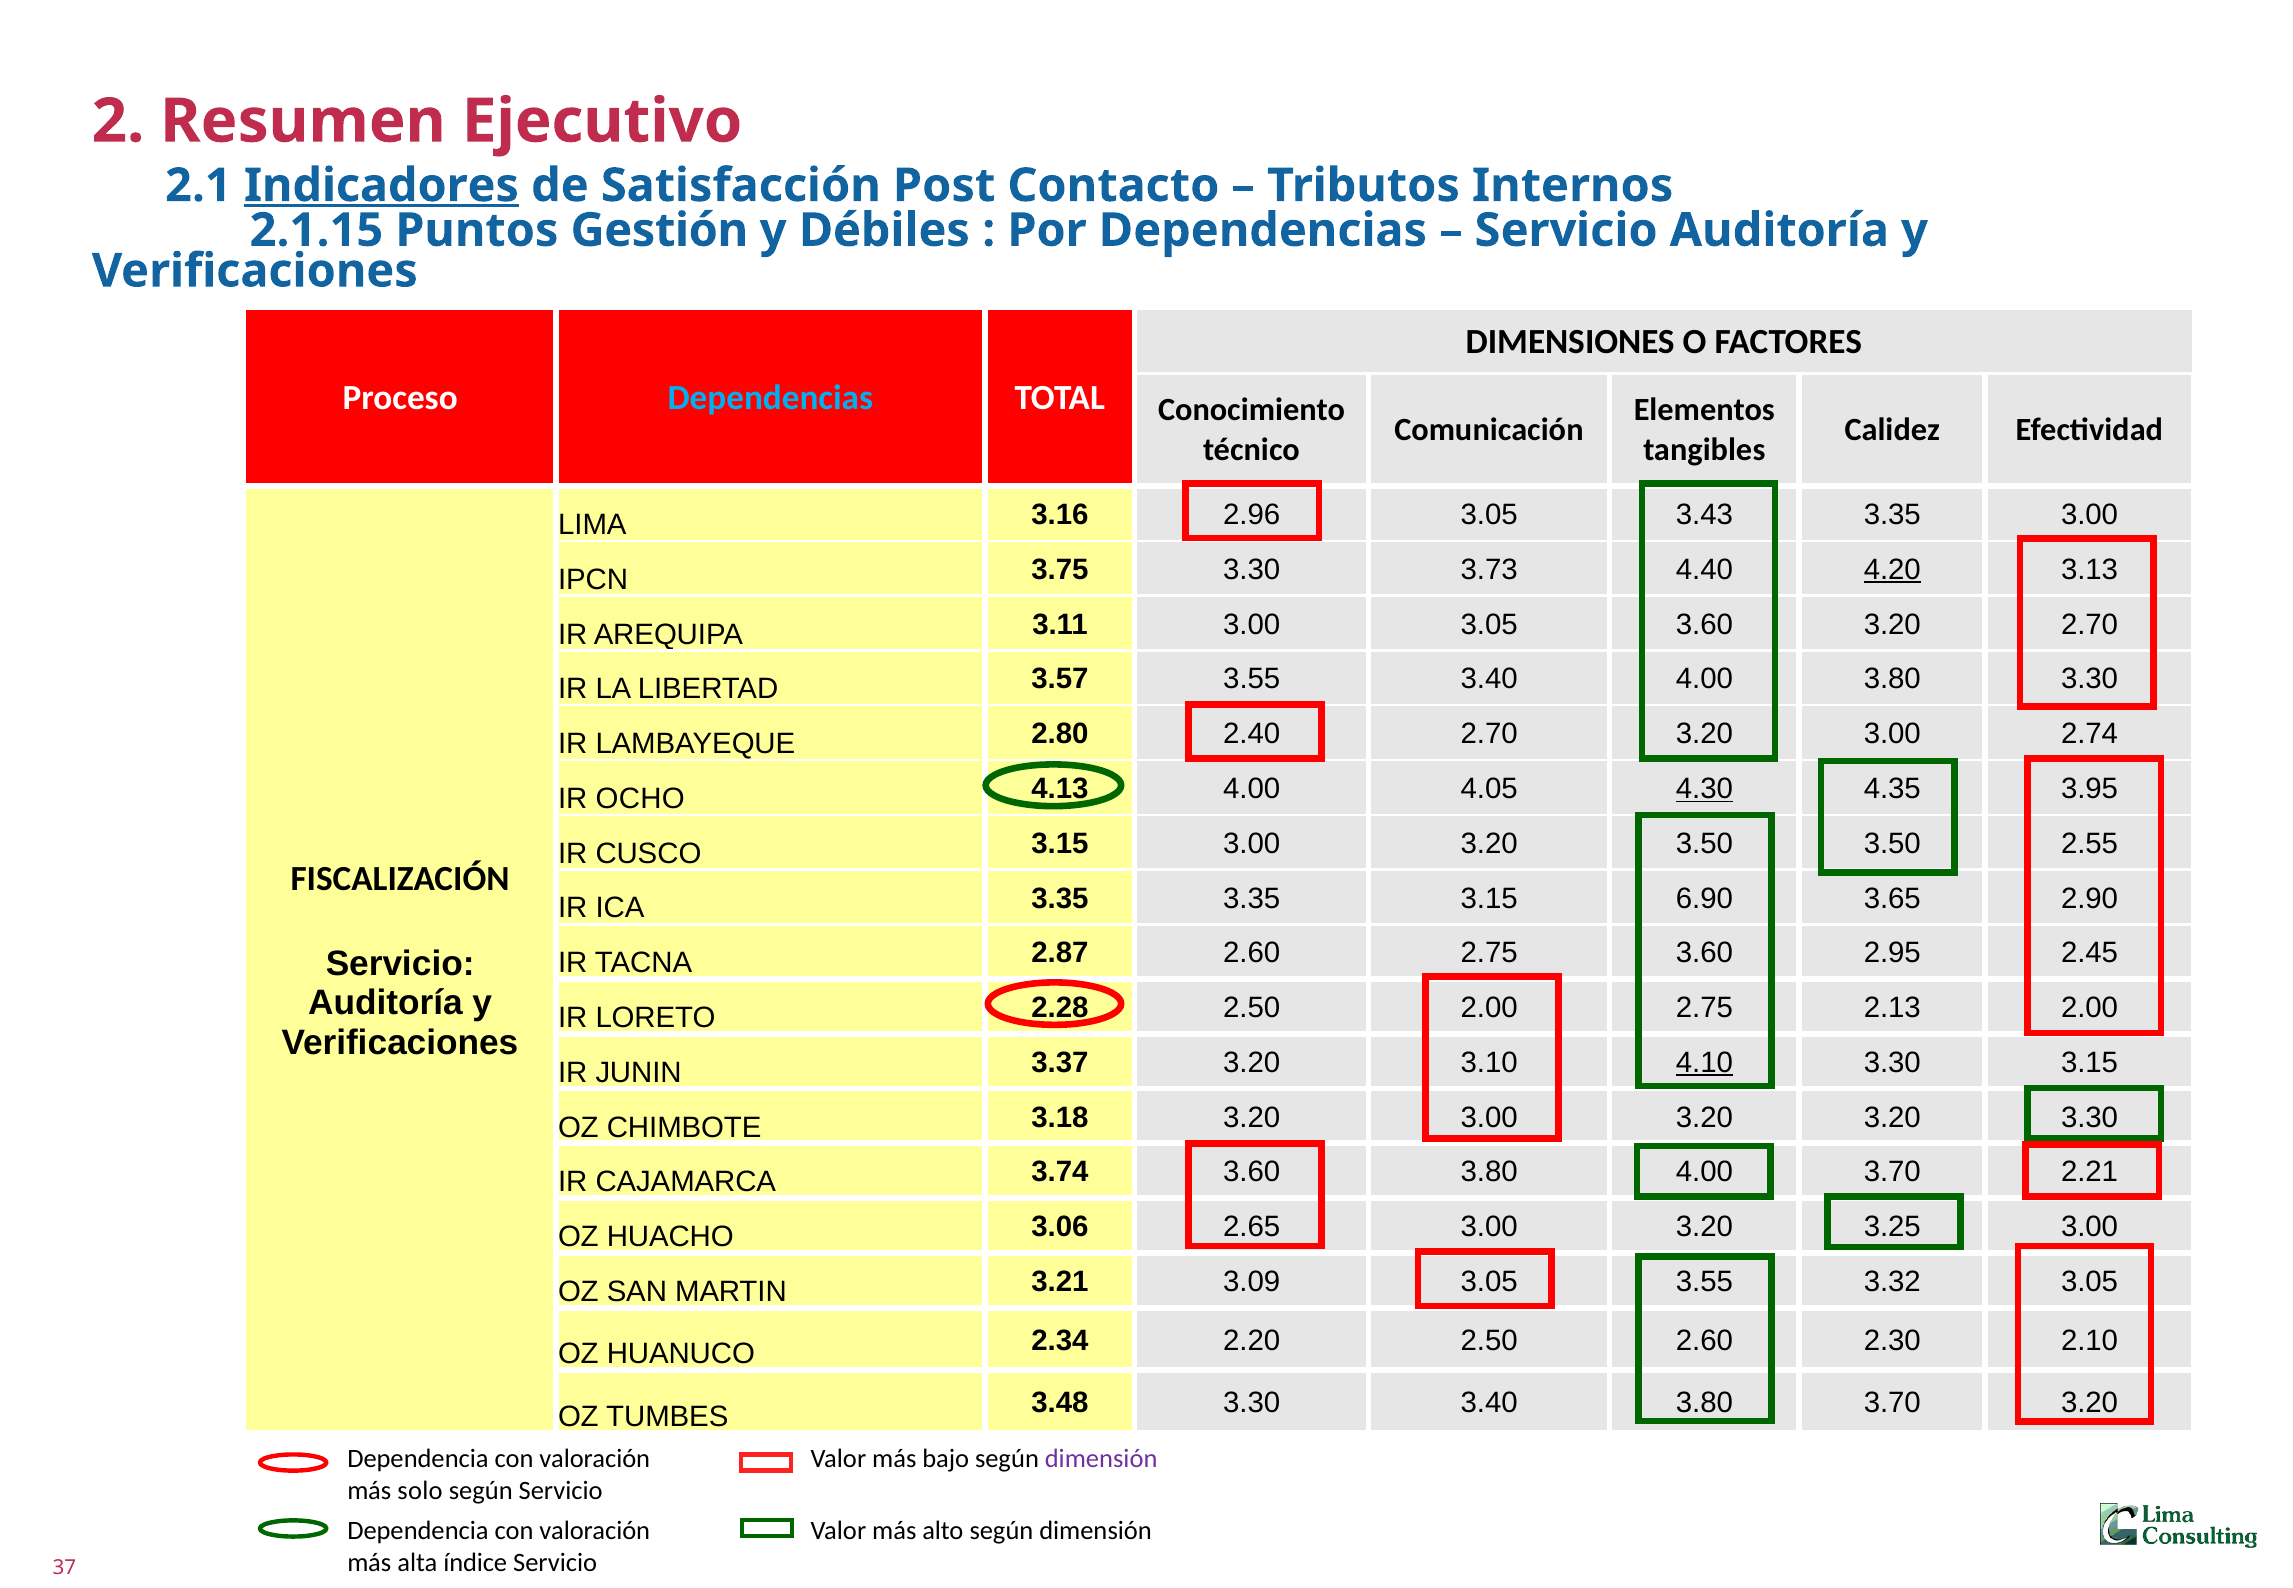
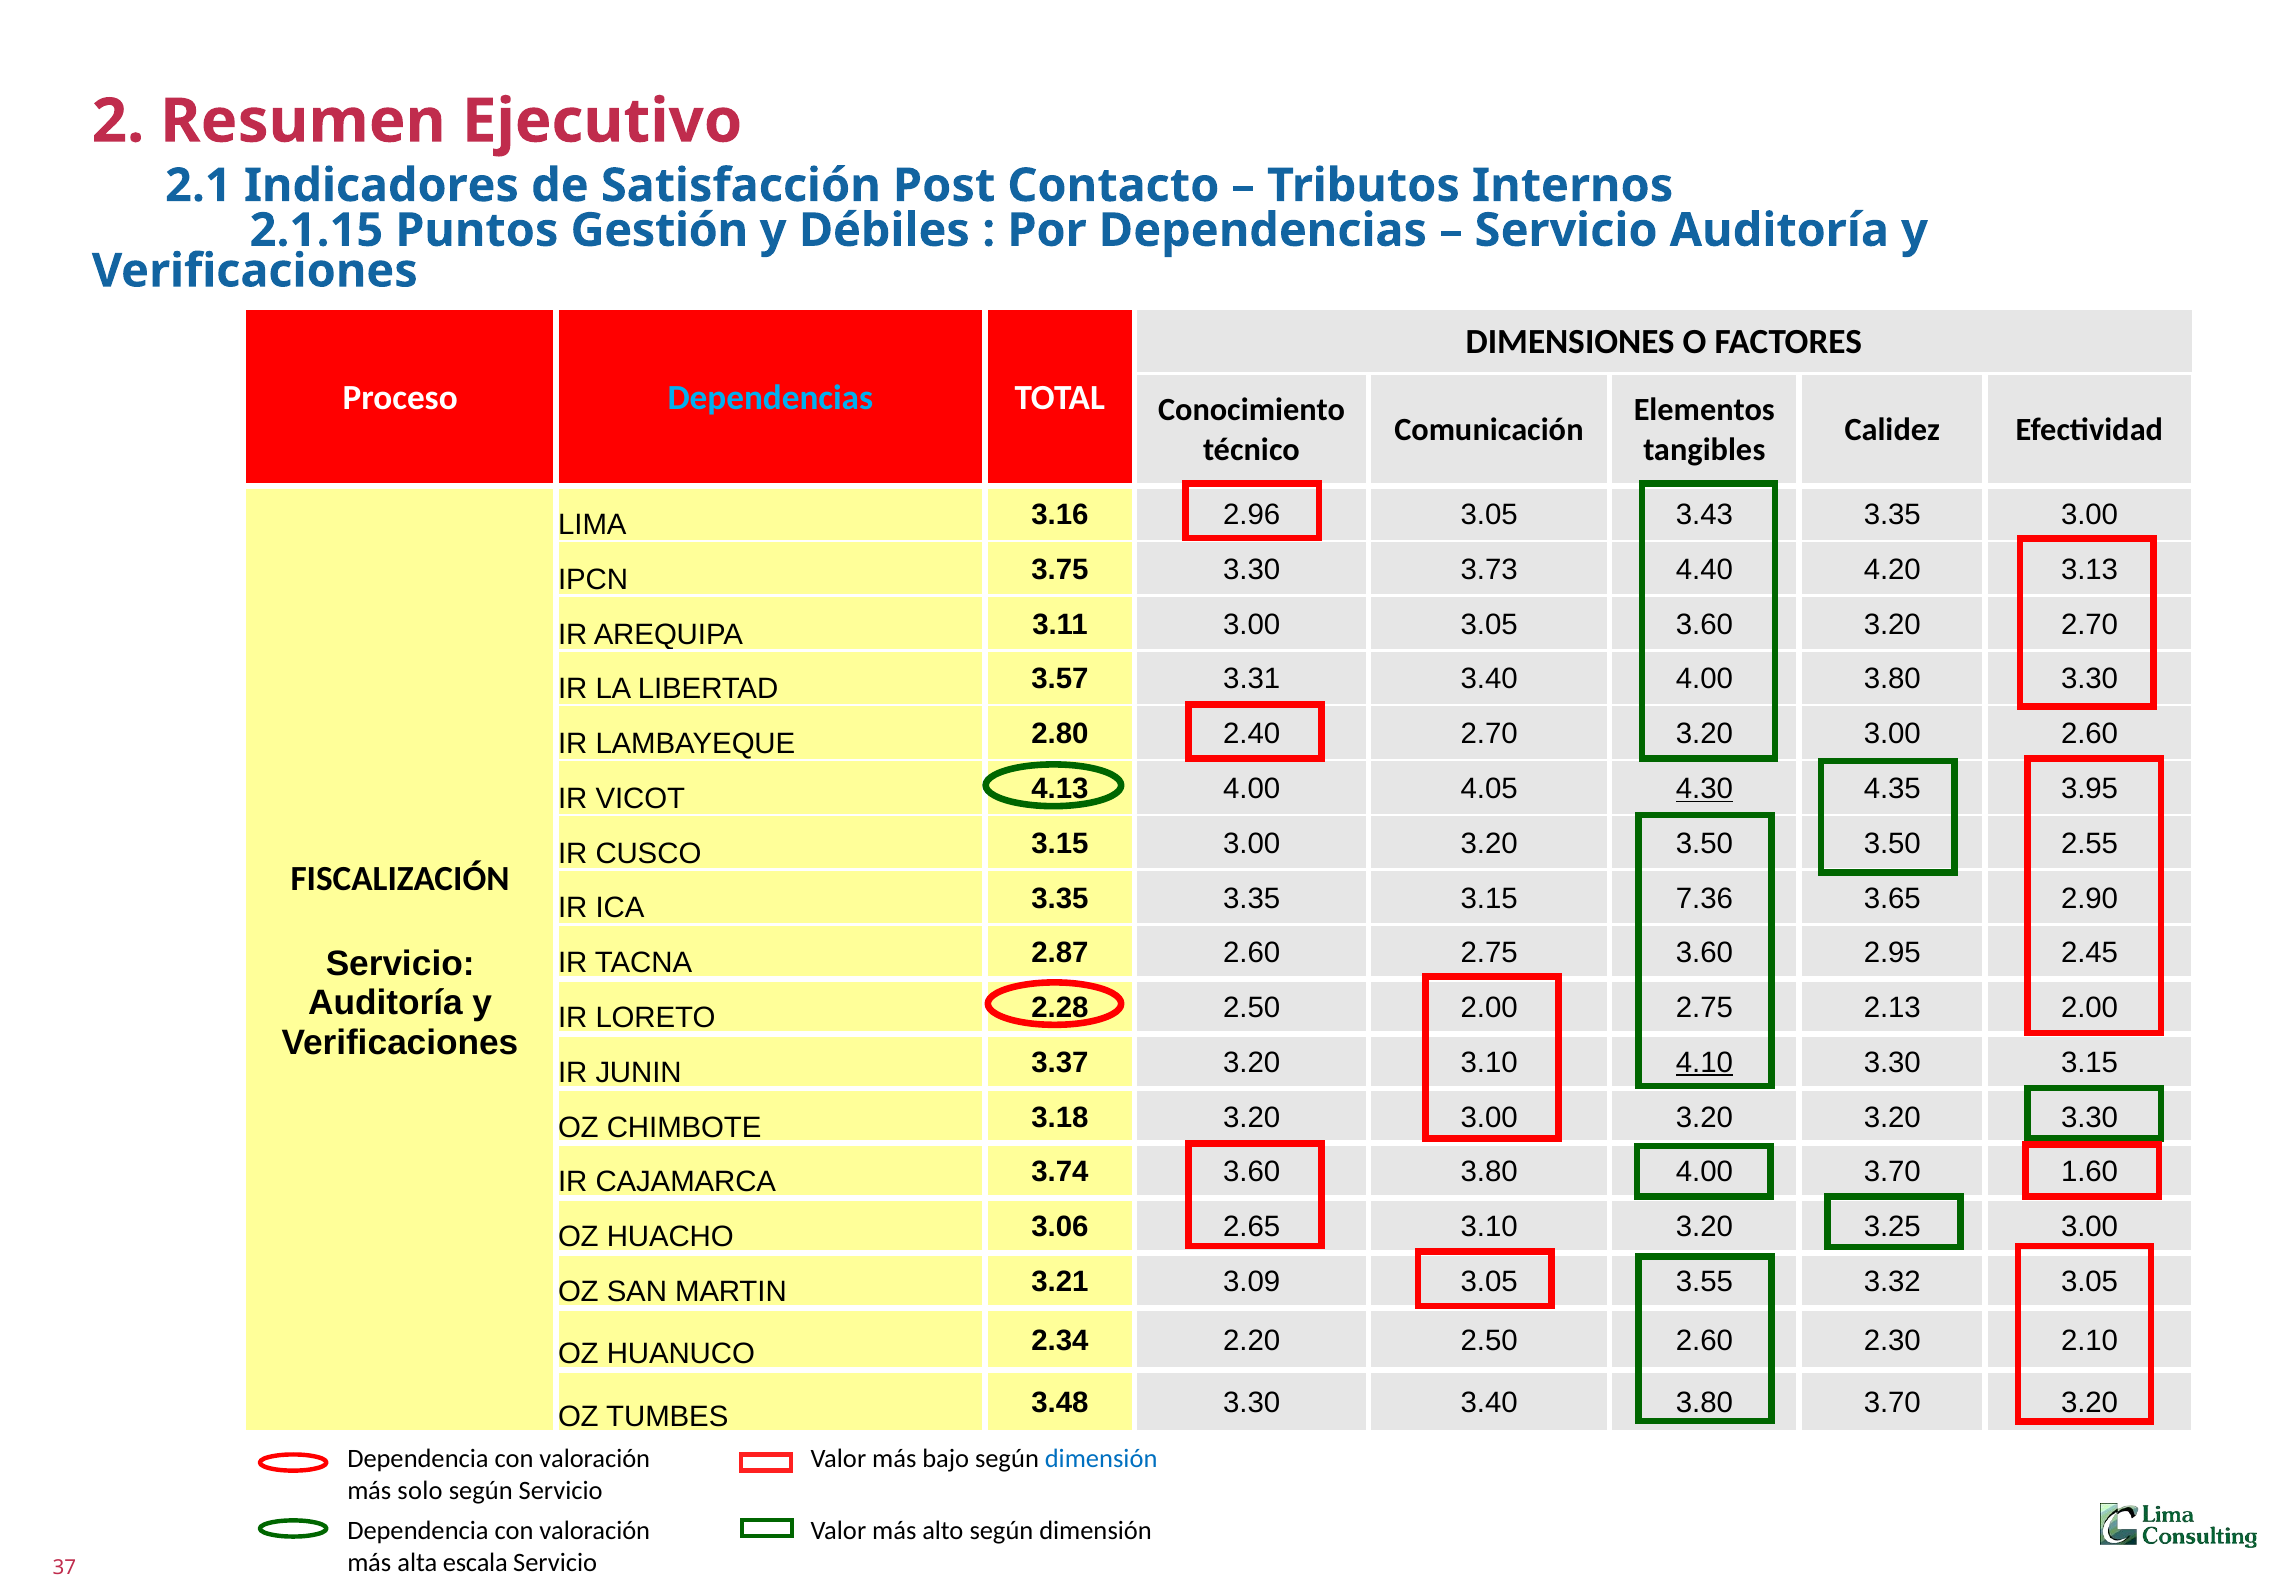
Indicadores underline: present -> none
4.20 underline: present -> none
3.57 3.55: 3.55 -> 3.31
3.00 2.74: 2.74 -> 2.60
OCHO: OCHO -> VICOT
6.90: 6.90 -> 7.36
2.21: 2.21 -> 1.60
2.65 3.00: 3.00 -> 3.10
dimensión at (1101, 1459) colour: purple -> blue
índice: índice -> escala
